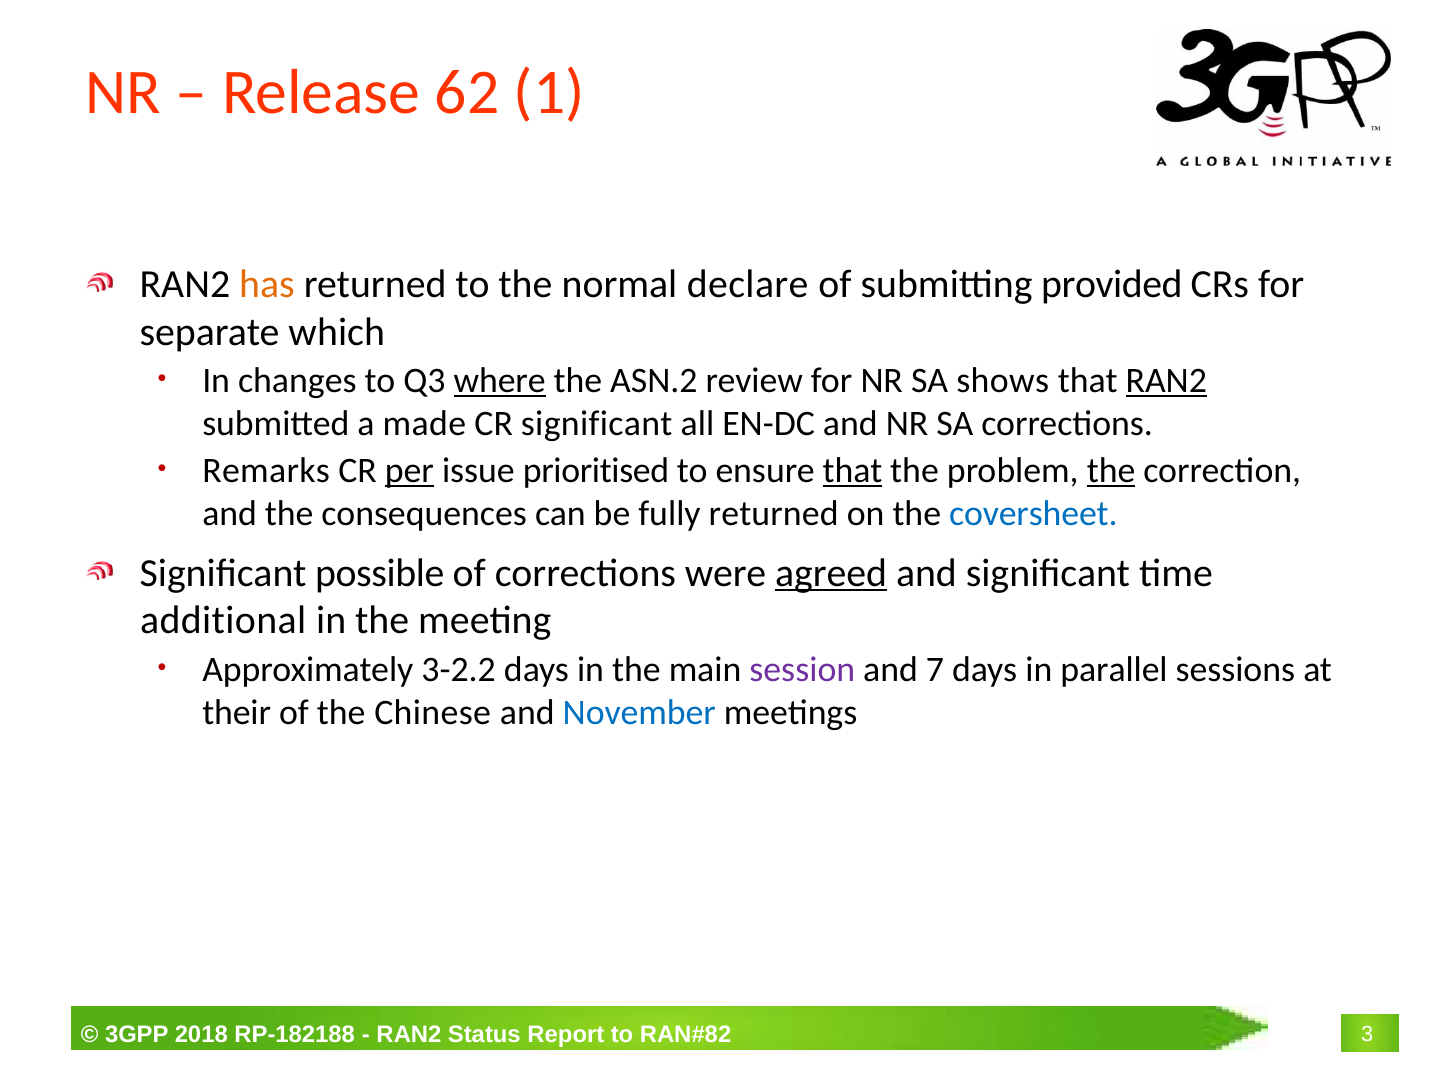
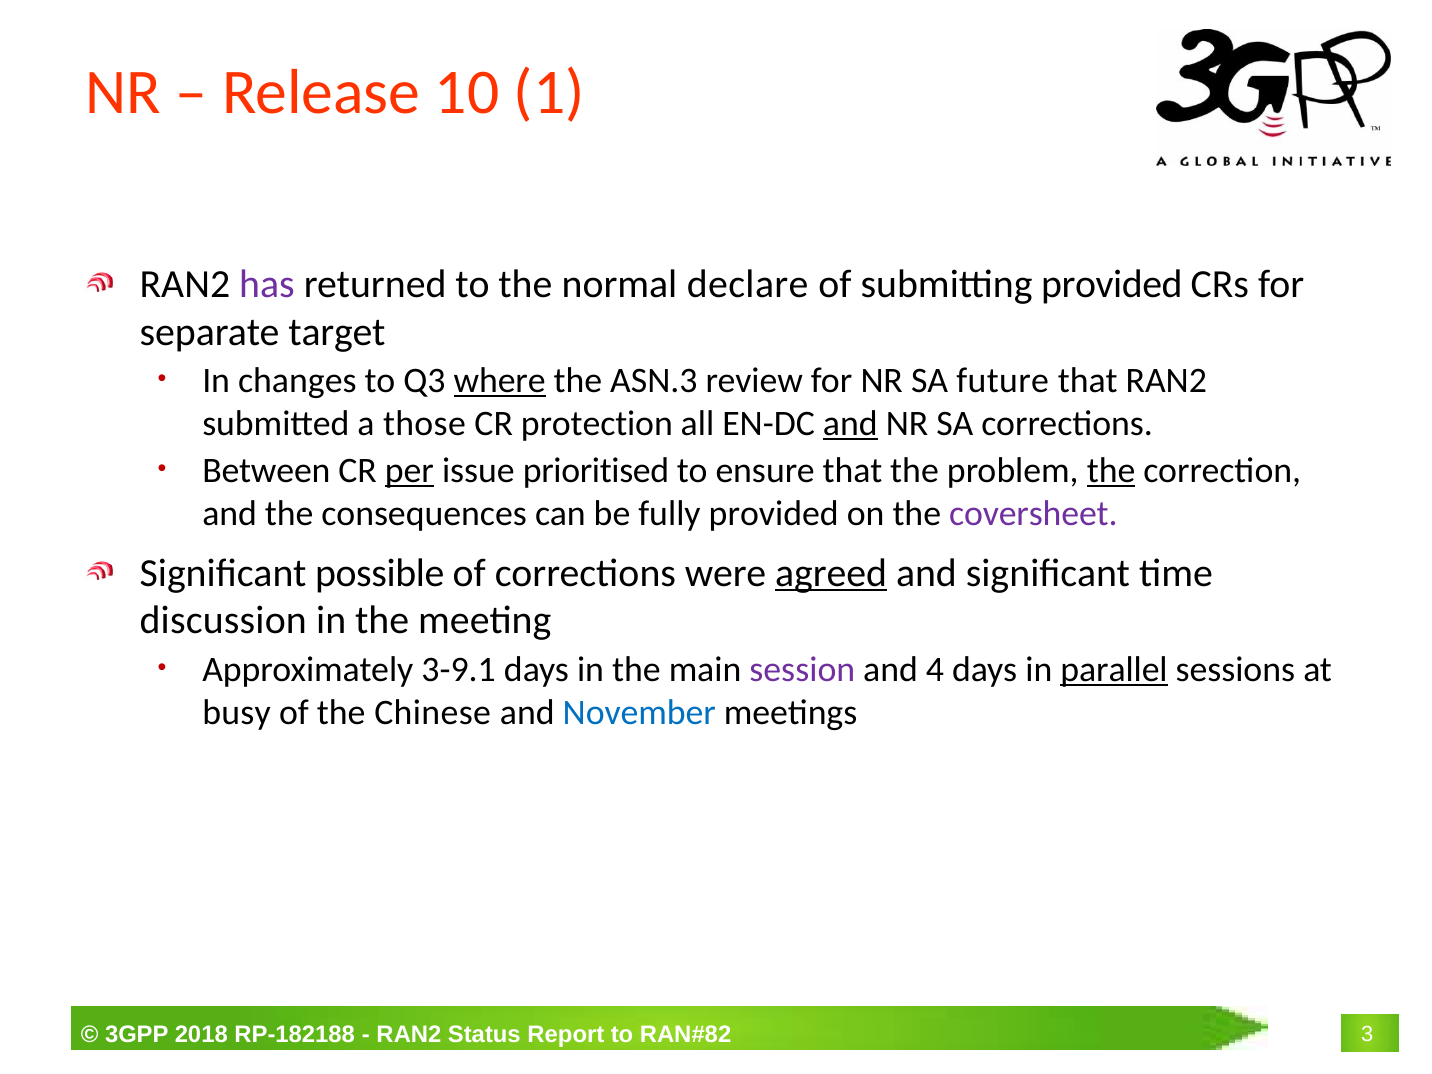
62: 62 -> 10
has colour: orange -> purple
which: which -> target
ASN.2: ASN.2 -> ASN.3
shows: shows -> future
RAN2 at (1166, 381) underline: present -> none
made: made -> those
CR significant: significant -> protection
and at (850, 424) underline: none -> present
Remarks: Remarks -> Between
that at (853, 470) underline: present -> none
fully returned: returned -> provided
coversheet colour: blue -> purple
additional: additional -> discussion
3-2.2: 3-2.2 -> 3-9.1
7: 7 -> 4
parallel underline: none -> present
their: their -> busy
